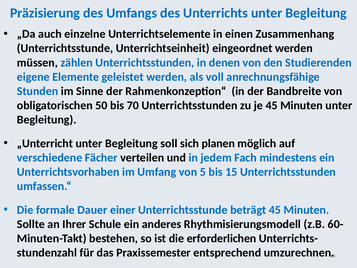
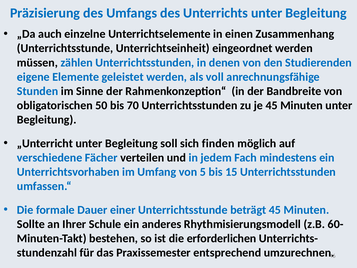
planen: planen -> finden
